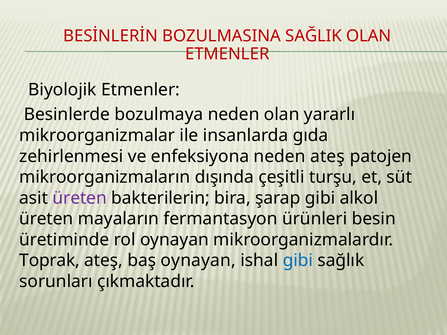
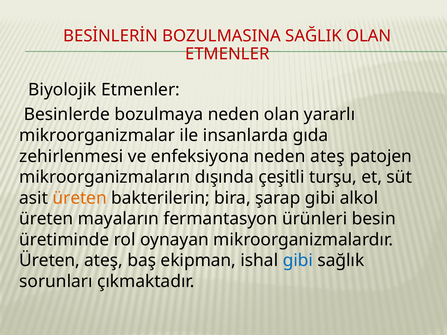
üreten at (80, 198) colour: purple -> orange
Toprak at (50, 261): Toprak -> Üreten
baş oynayan: oynayan -> ekipman
